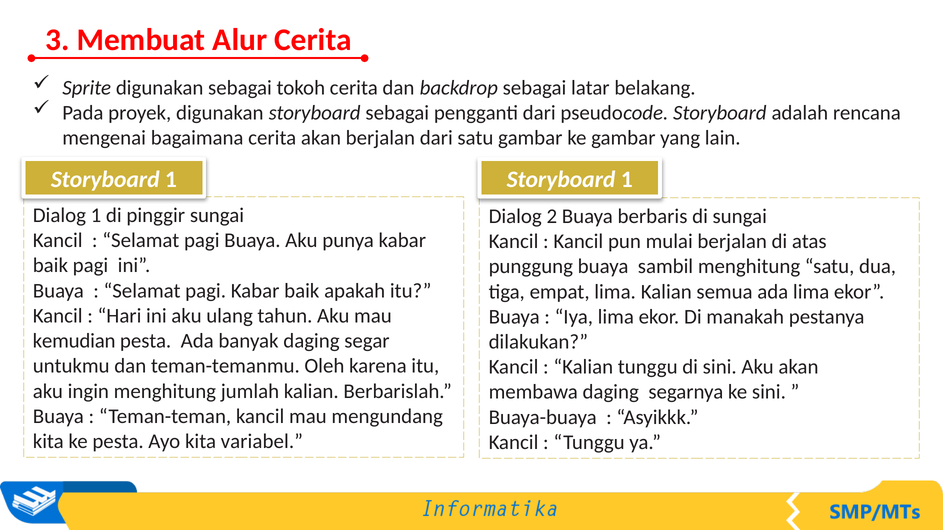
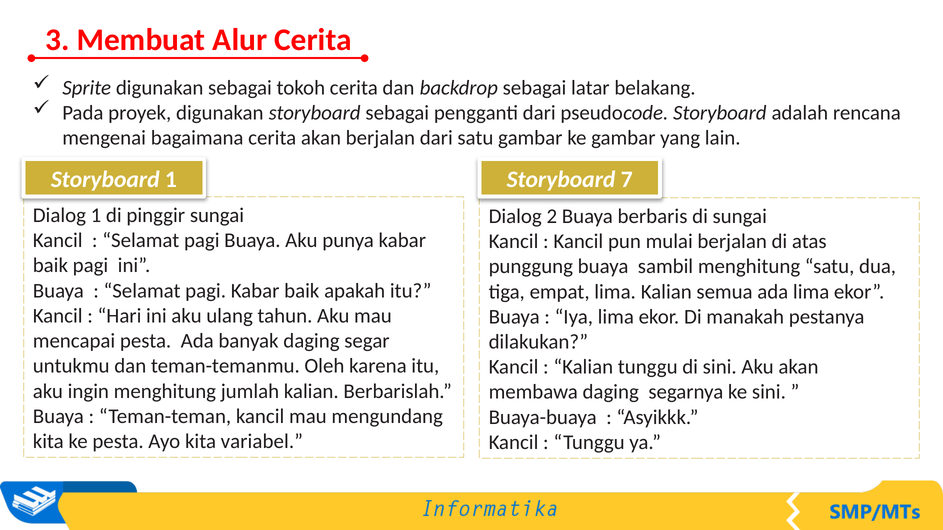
1 at (627, 180): 1 -> 7
kemudian: kemudian -> mencapai
